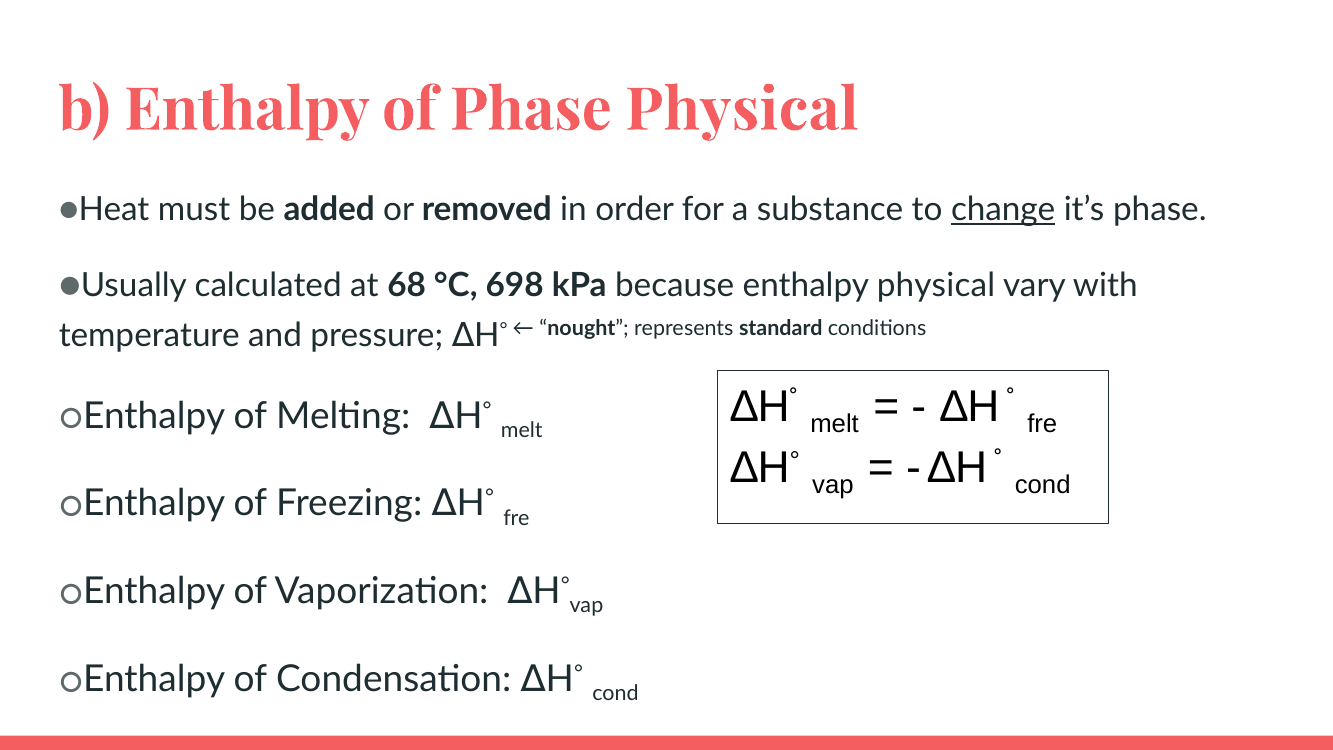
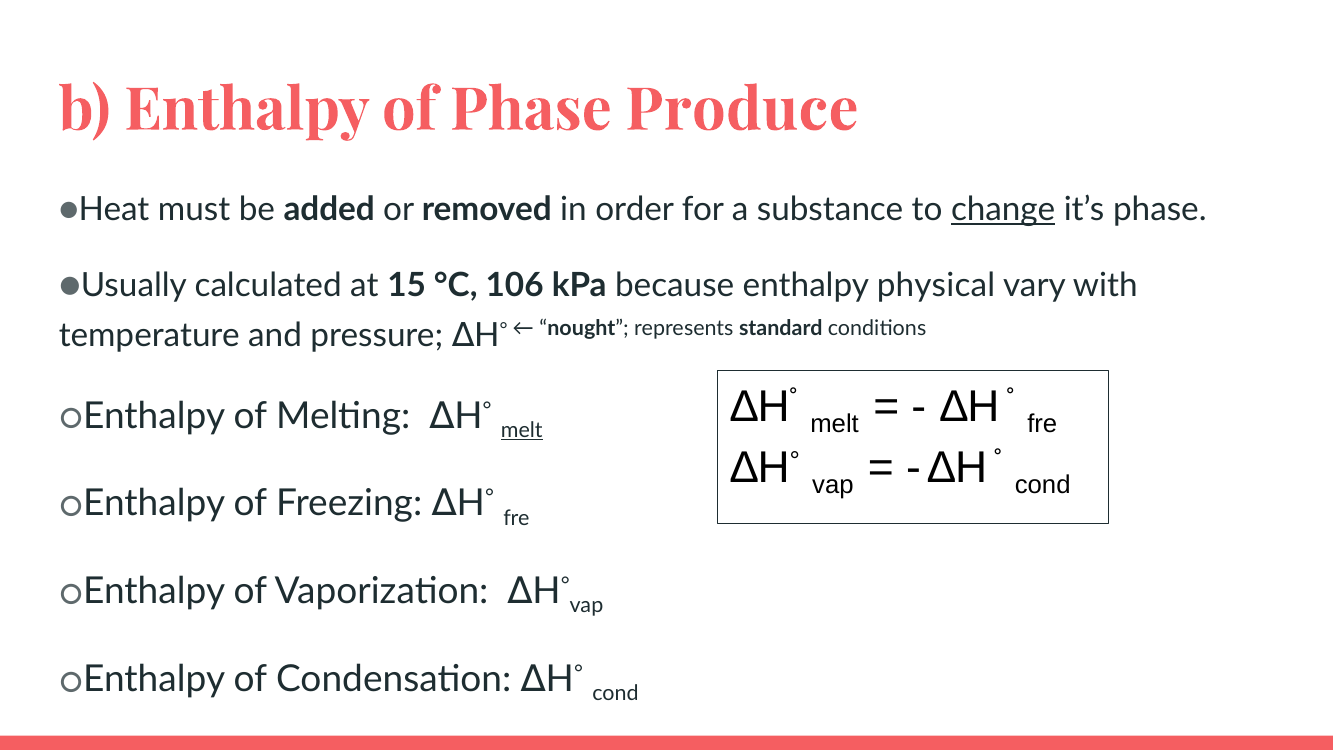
Phase Physical: Physical -> Produce
68: 68 -> 15
698: 698 -> 106
melt at (522, 430) underline: none -> present
